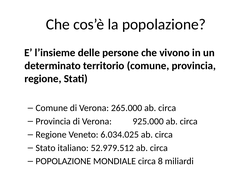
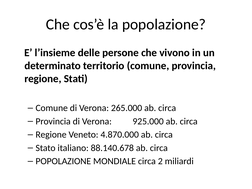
6.034.025: 6.034.025 -> 4.870.000
52.979.512: 52.979.512 -> 88.140.678
8: 8 -> 2
